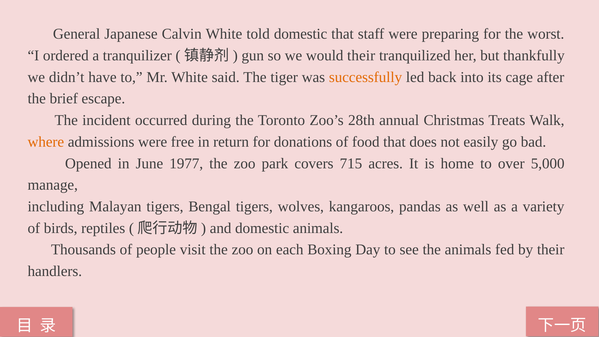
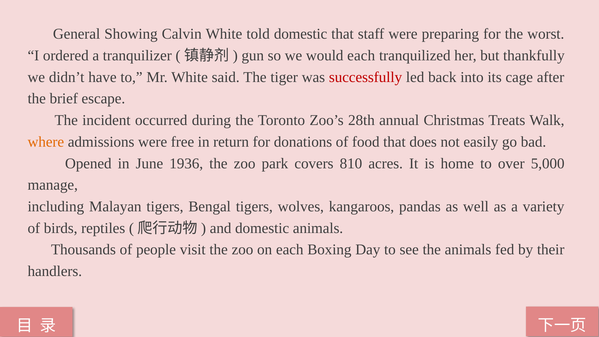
Japanese: Japanese -> Showing
would their: their -> each
successfully colour: orange -> red
1977: 1977 -> 1936
715: 715 -> 810
